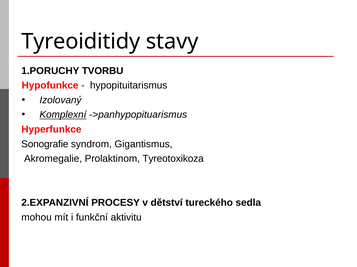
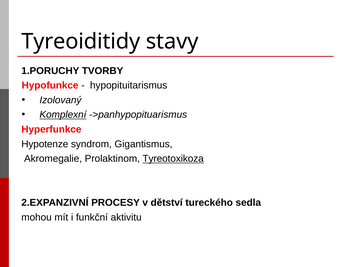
TVORBU: TVORBU -> TVORBY
Sonografie: Sonografie -> Hypotenze
Tyreotoxikoza underline: none -> present
